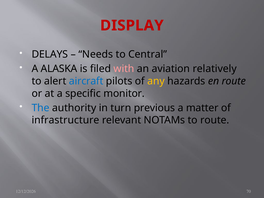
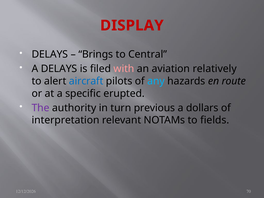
Needs: Needs -> Brings
A ALASKA: ALASKA -> DELAYS
any colour: yellow -> light blue
monitor: monitor -> erupted
The colour: blue -> purple
matter: matter -> dollars
infrastructure: infrastructure -> interpretation
to route: route -> fields
